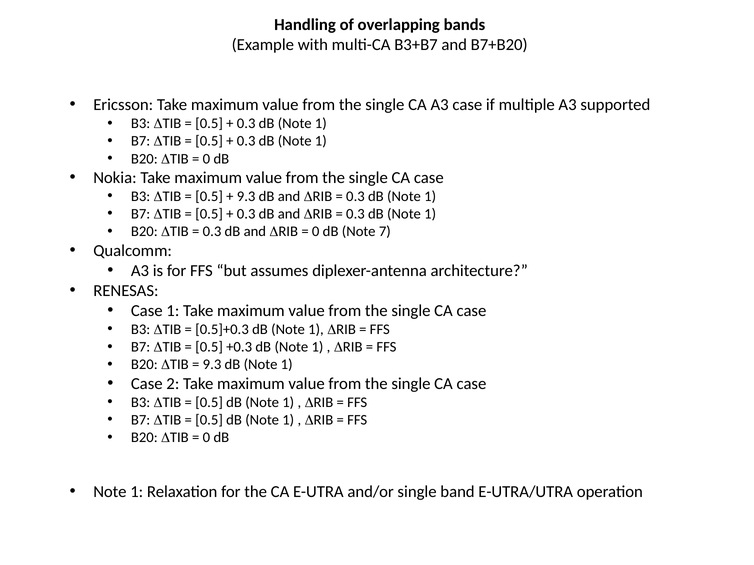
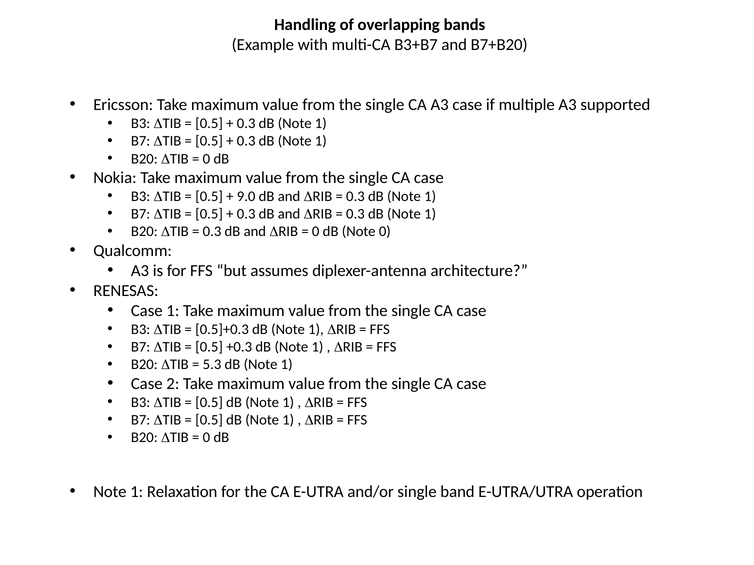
9.3 at (246, 197): 9.3 -> 9.0
Note 7: 7 -> 0
9.3 at (212, 365): 9.3 -> 5.3
